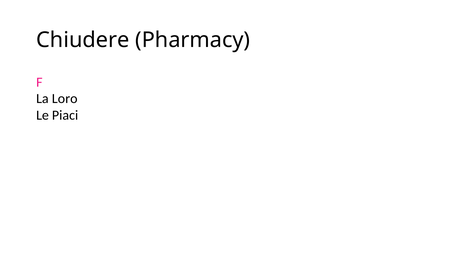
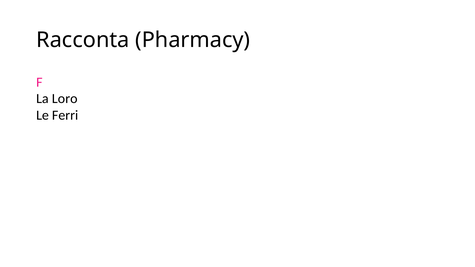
Chiudere: Chiudere -> Racconta
Piaci: Piaci -> Ferri
